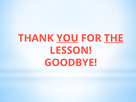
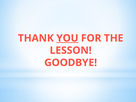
THE underline: present -> none
